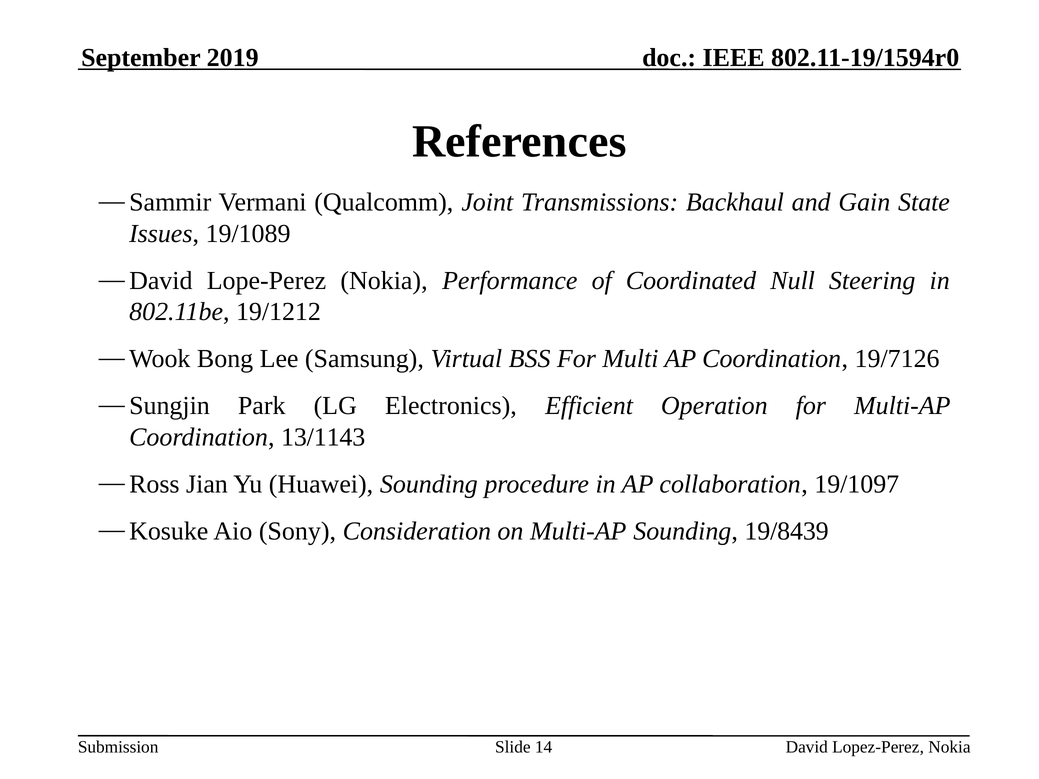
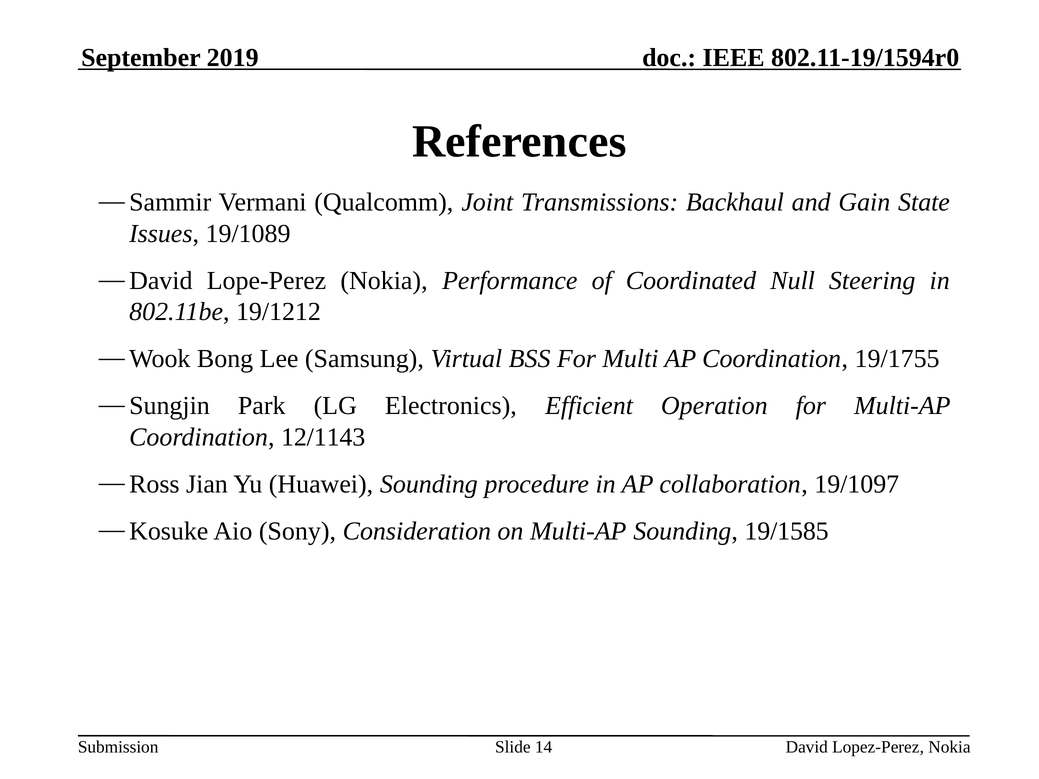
19/7126: 19/7126 -> 19/1755
13/1143: 13/1143 -> 12/1143
19/8439: 19/8439 -> 19/1585
